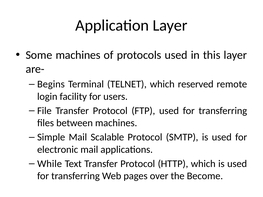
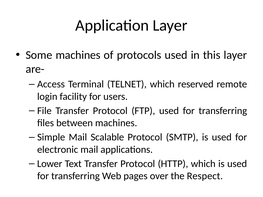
Begins: Begins -> Access
While: While -> Lower
Become: Become -> Respect
